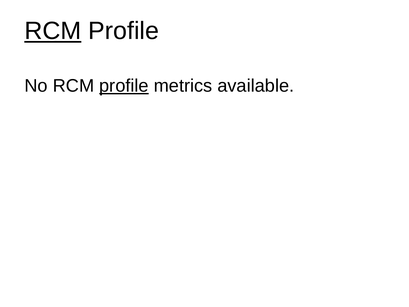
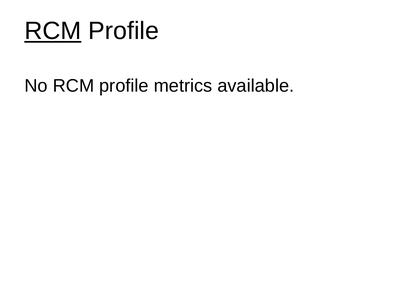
profile at (124, 86) underline: present -> none
